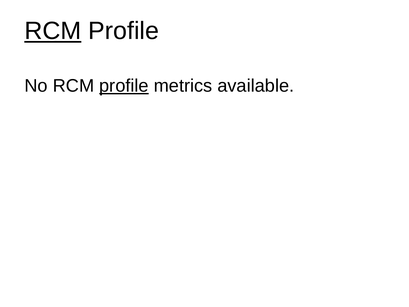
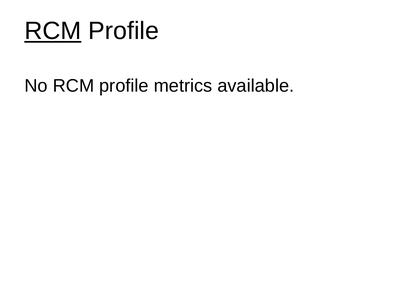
profile at (124, 86) underline: present -> none
